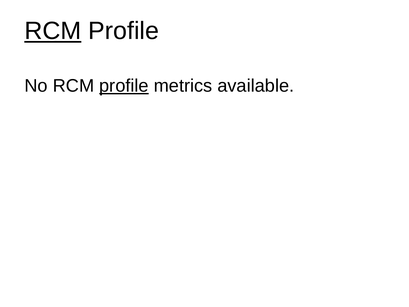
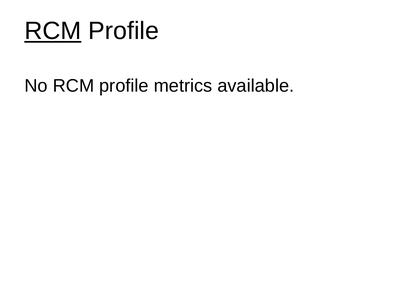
profile at (124, 86) underline: present -> none
